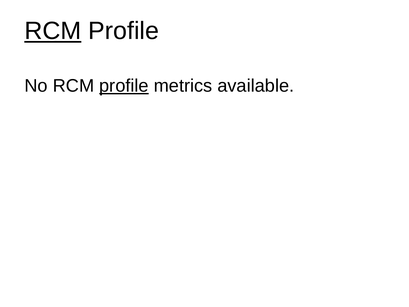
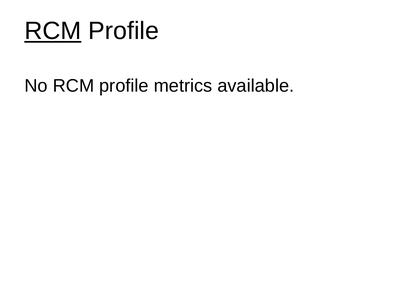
profile at (124, 86) underline: present -> none
